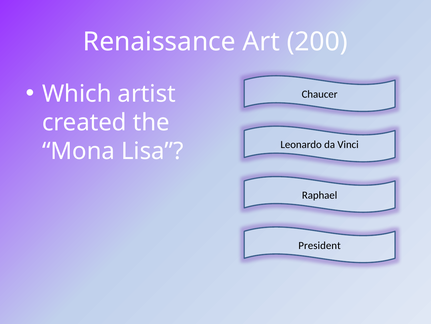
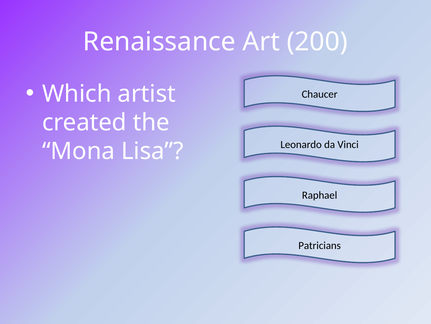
President: President -> Patricians
